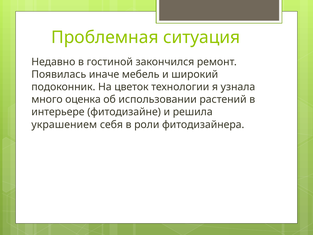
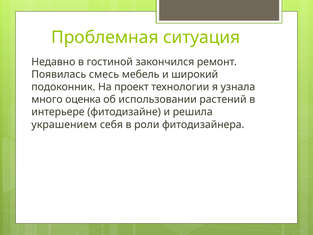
иначе: иначе -> смесь
цветок: цветок -> проект
